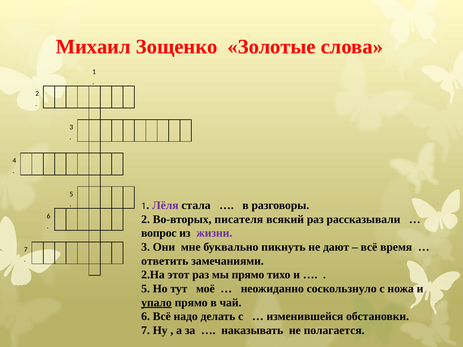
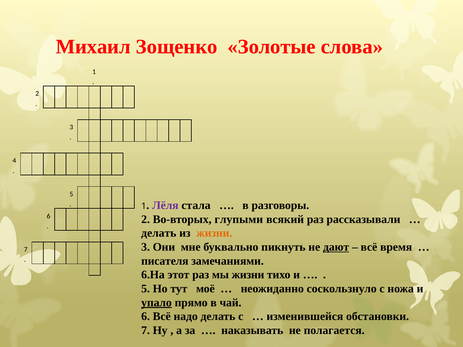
писателя: писателя -> глупыми
вопрос at (159, 233): вопрос -> делать
жизни at (214, 233) colour: purple -> orange
дают underline: none -> present
ответить: ответить -> писателя
2.На: 2.На -> 6.На
мы прямо: прямо -> жизни
